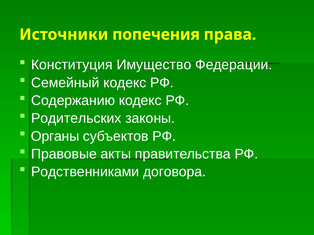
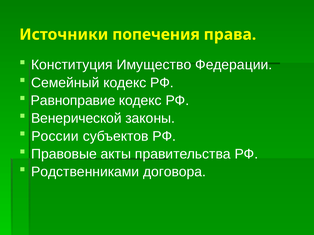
Содержанию: Содержанию -> Равноправие
Родительских: Родительских -> Венерической
Органы: Органы -> России
